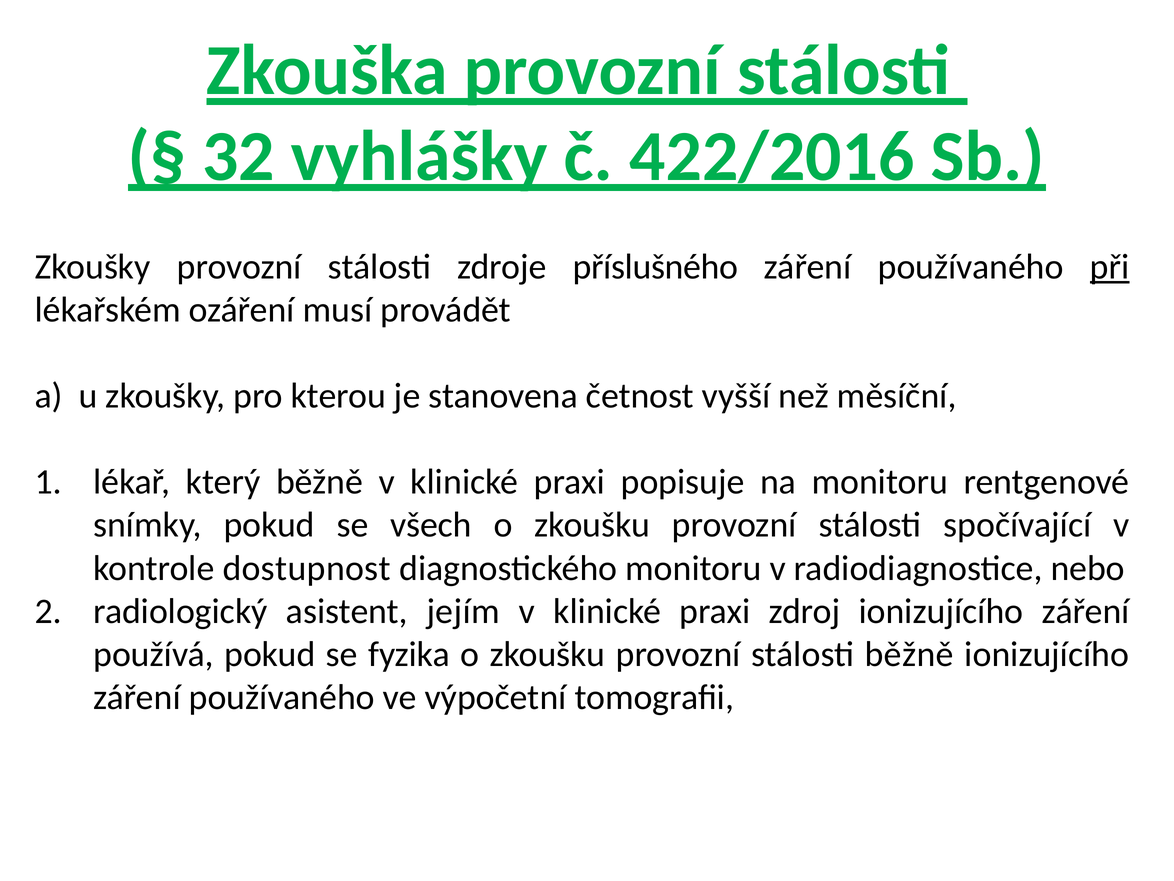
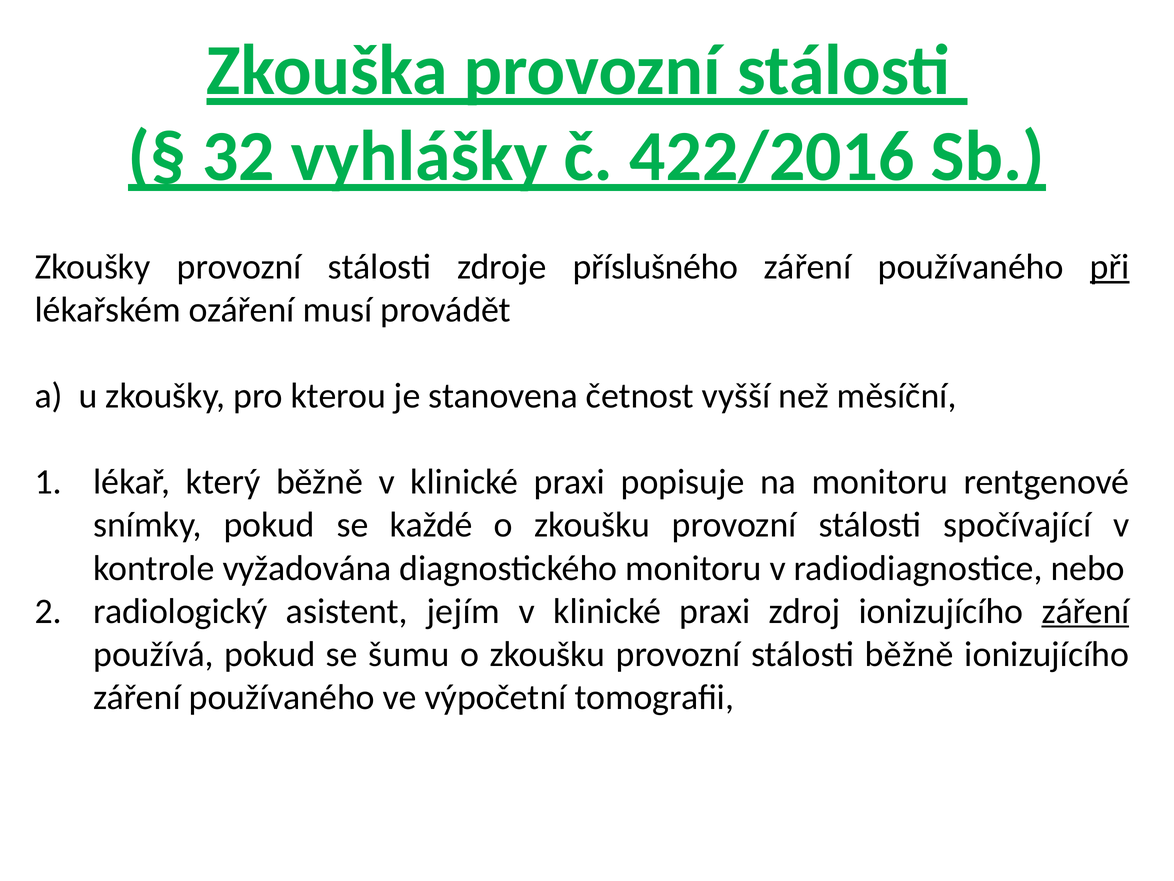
všech: všech -> každé
dostupnost: dostupnost -> vyžadována
záření at (1086, 611) underline: none -> present
fyzika: fyzika -> šumu
